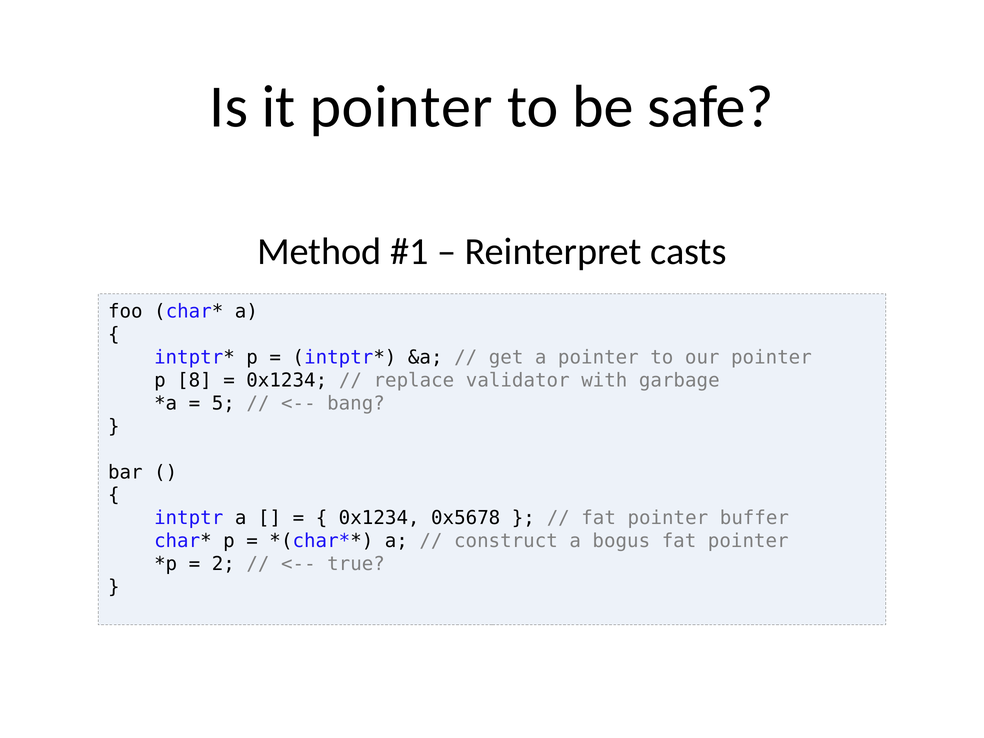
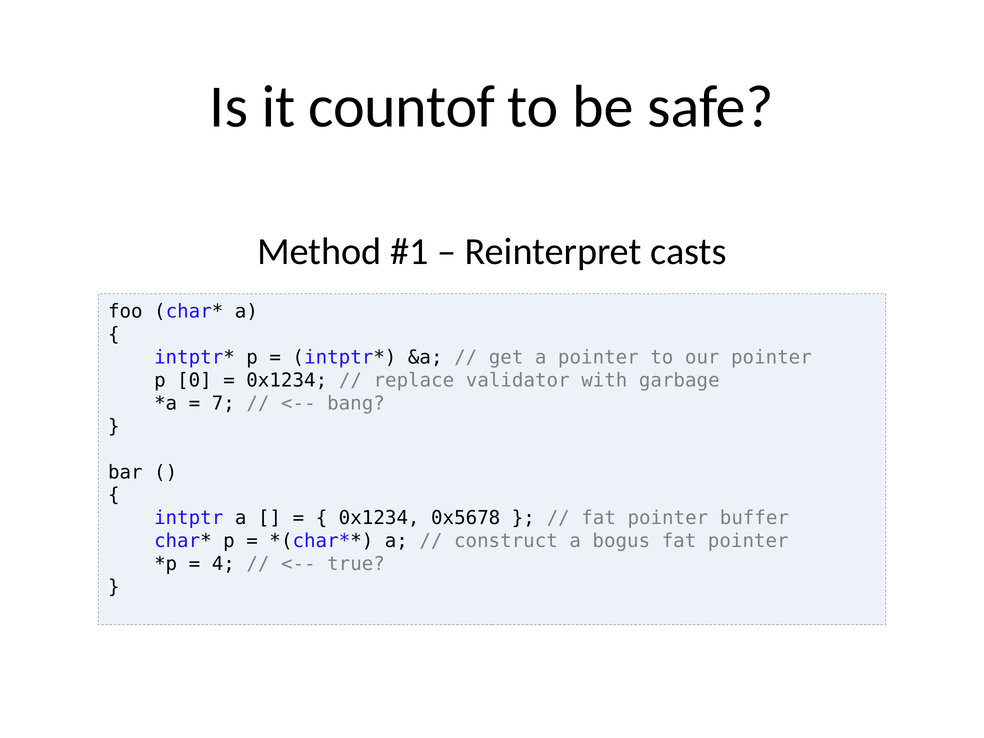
it pointer: pointer -> countof
8: 8 -> 0
5: 5 -> 7
2: 2 -> 4
